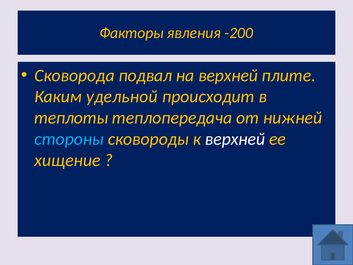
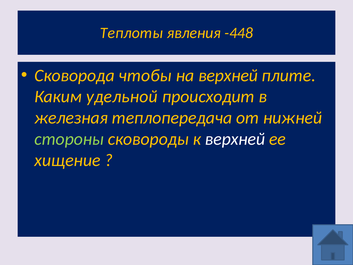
Факторы: Факторы -> Теплоты
-200: -200 -> -448
подвал: подвал -> чтобы
теплоты: теплоты -> железная
стороны colour: light blue -> light green
